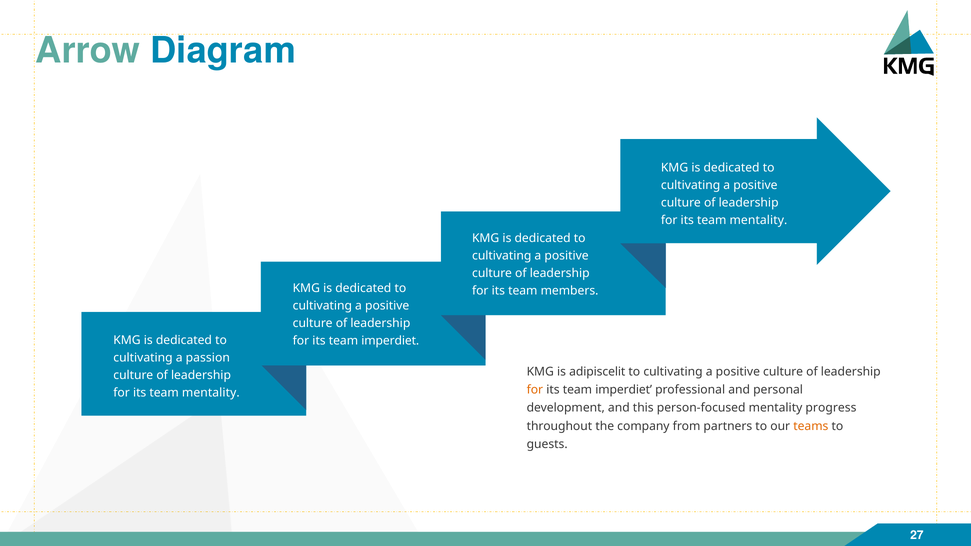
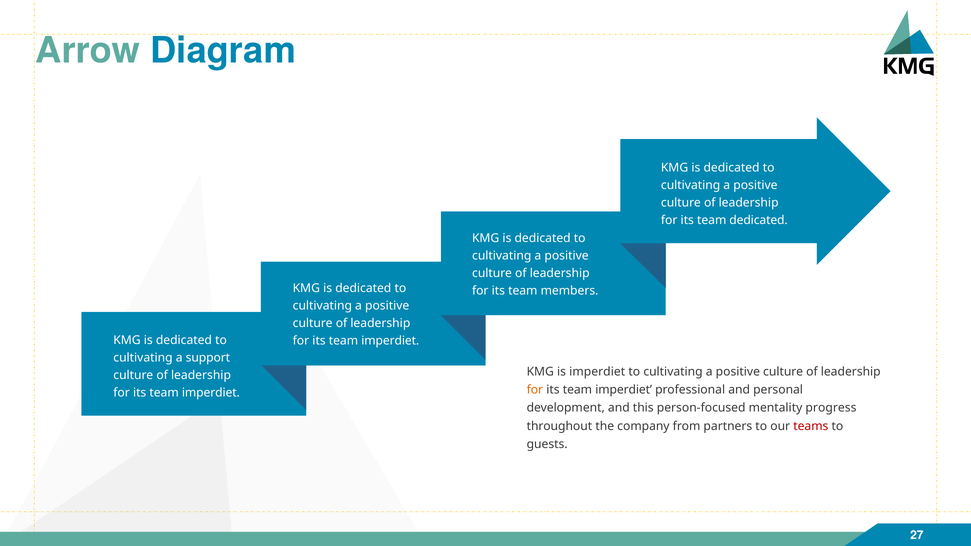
mentality at (758, 220): mentality -> dedicated
passion: passion -> support
is adipiscelit: adipiscelit -> imperdiet
mentality at (211, 393): mentality -> imperdiet
teams colour: orange -> red
